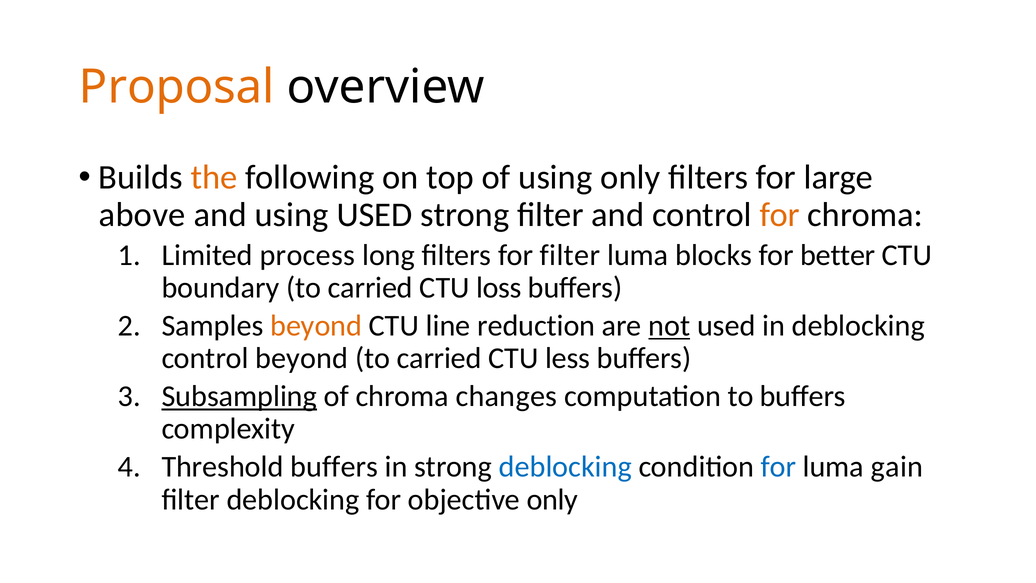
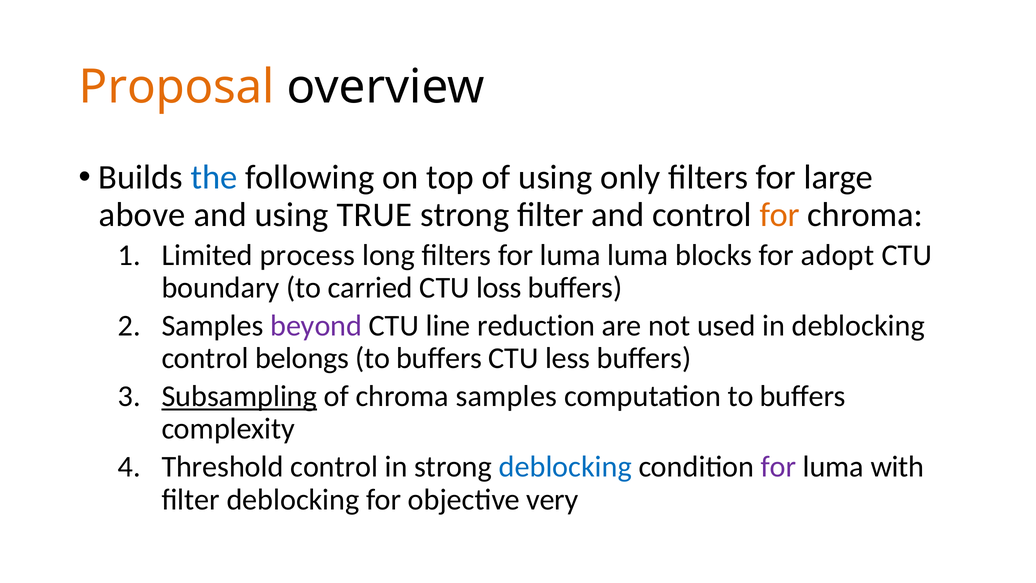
the colour: orange -> blue
using USED: USED -> TRUE
filters for filter: filter -> luma
better: better -> adopt
beyond at (316, 326) colour: orange -> purple
not underline: present -> none
control beyond: beyond -> belongs
carried at (439, 358): carried -> buffers
chroma changes: changes -> samples
Threshold buffers: buffers -> control
for at (778, 467) colour: blue -> purple
gain: gain -> with
objective only: only -> very
